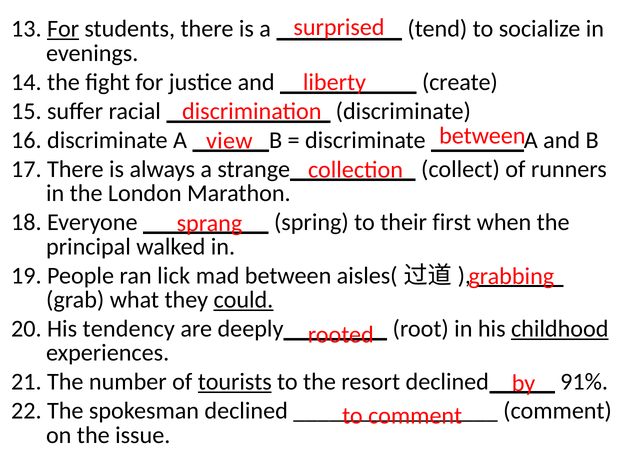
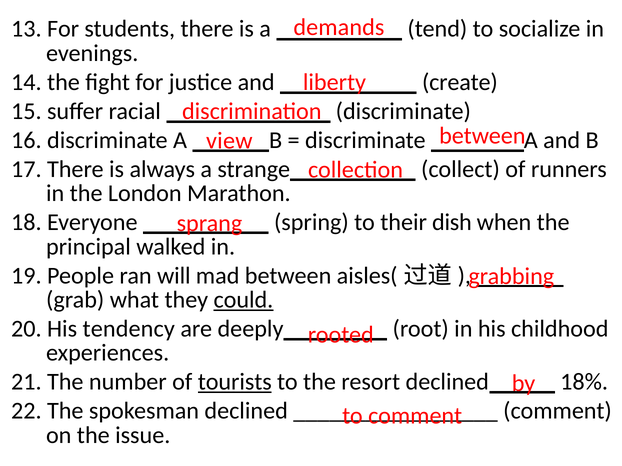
surprised: surprised -> demands
For at (63, 29) underline: present -> none
first: first -> dish
lick: lick -> will
childhood underline: present -> none
91%: 91% -> 18%
